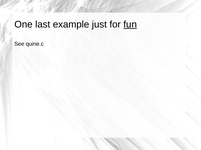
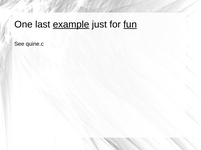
example underline: none -> present
